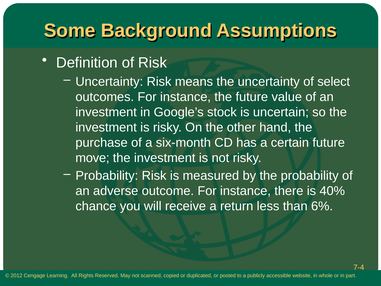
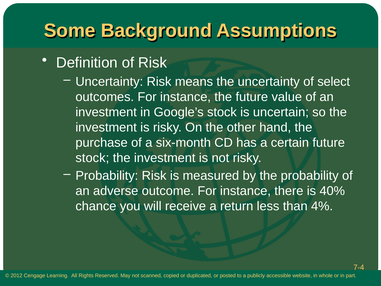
move at (92, 158): move -> stock
6%: 6% -> 4%
